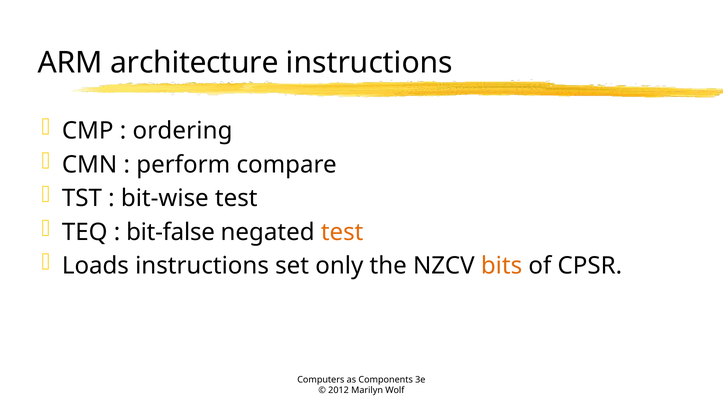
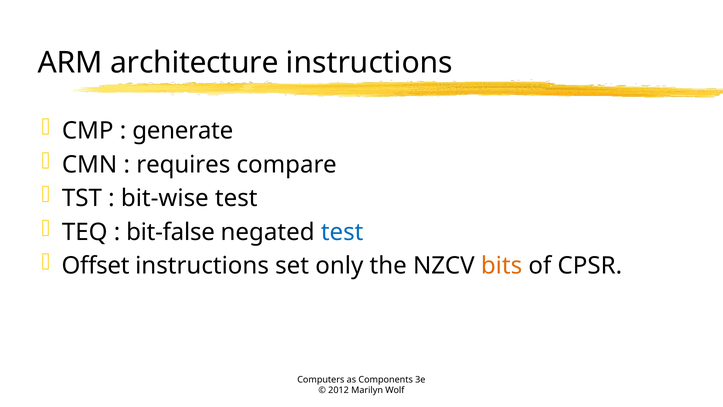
ordering: ordering -> generate
perform: perform -> requires
test at (342, 232) colour: orange -> blue
Loads: Loads -> Offset
